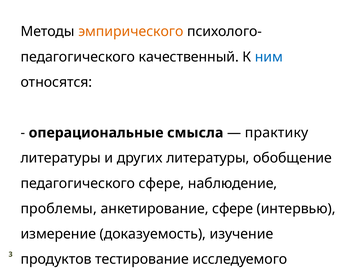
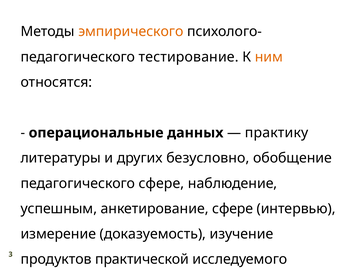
качественный: качественный -> тестирование
ним colour: blue -> orange
смысла: смысла -> данных
других литературы: литературы -> безусловно
проблемы: проблемы -> успешным
тестирование: тестирование -> практической
